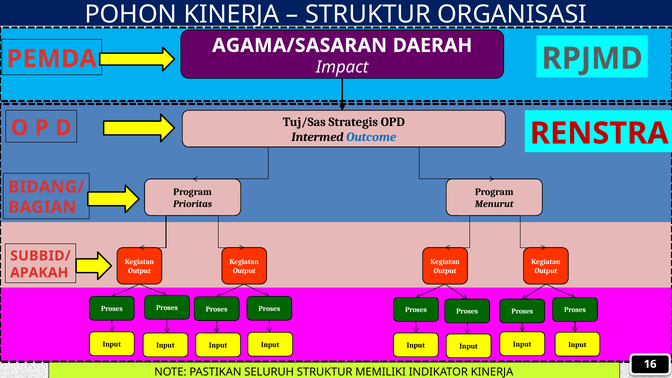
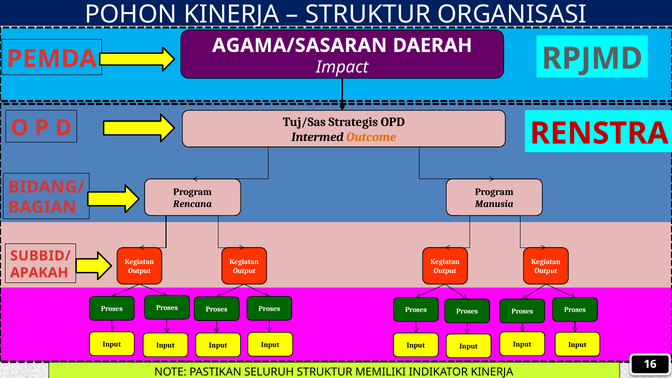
Outcome colour: blue -> orange
Prioritas: Prioritas -> Rencana
Menurut: Menurut -> Manusia
